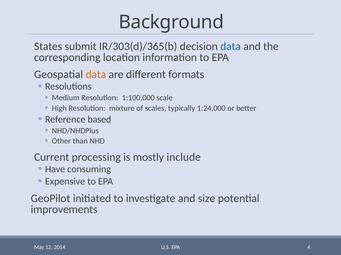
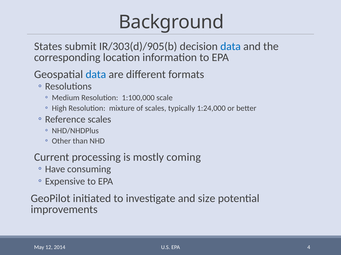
IR/303(d)/365(b: IR/303(d)/365(b -> IR/303(d)/905(b
data at (96, 75) colour: orange -> blue
Reference based: based -> scales
include: include -> coming
